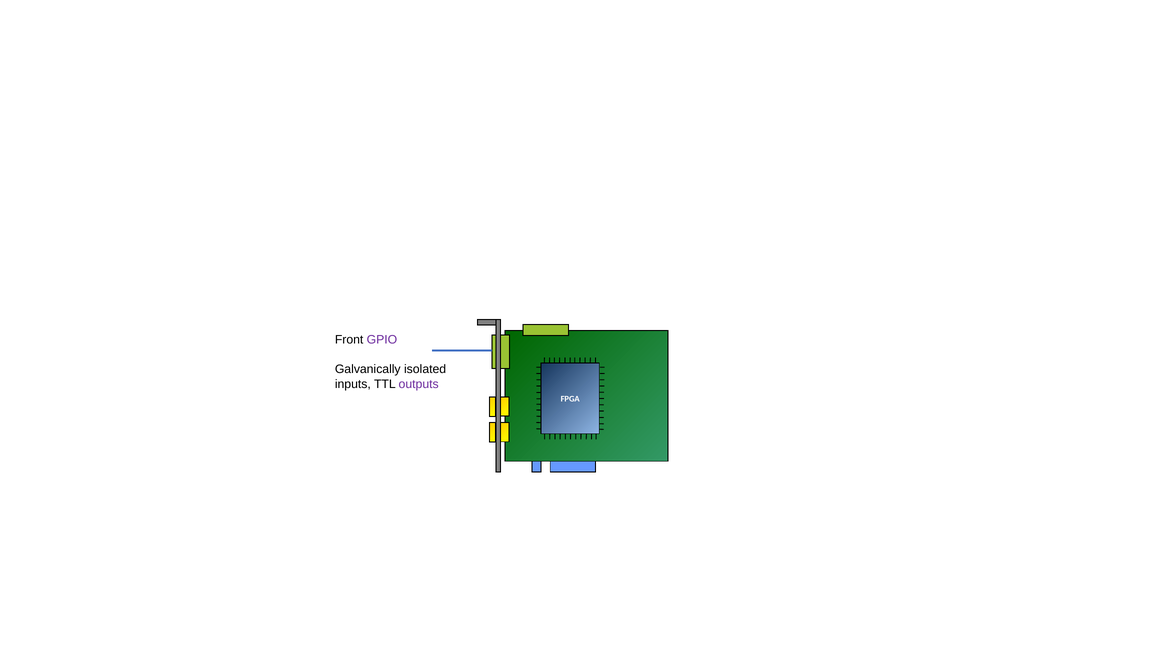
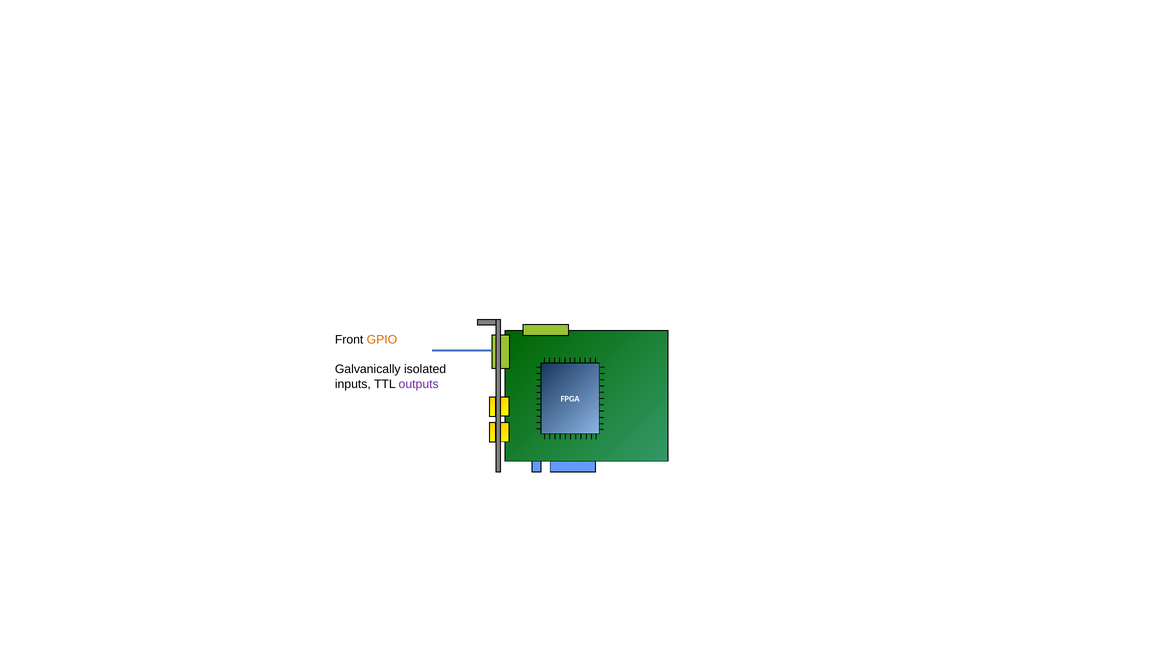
GPIO colour: purple -> orange
